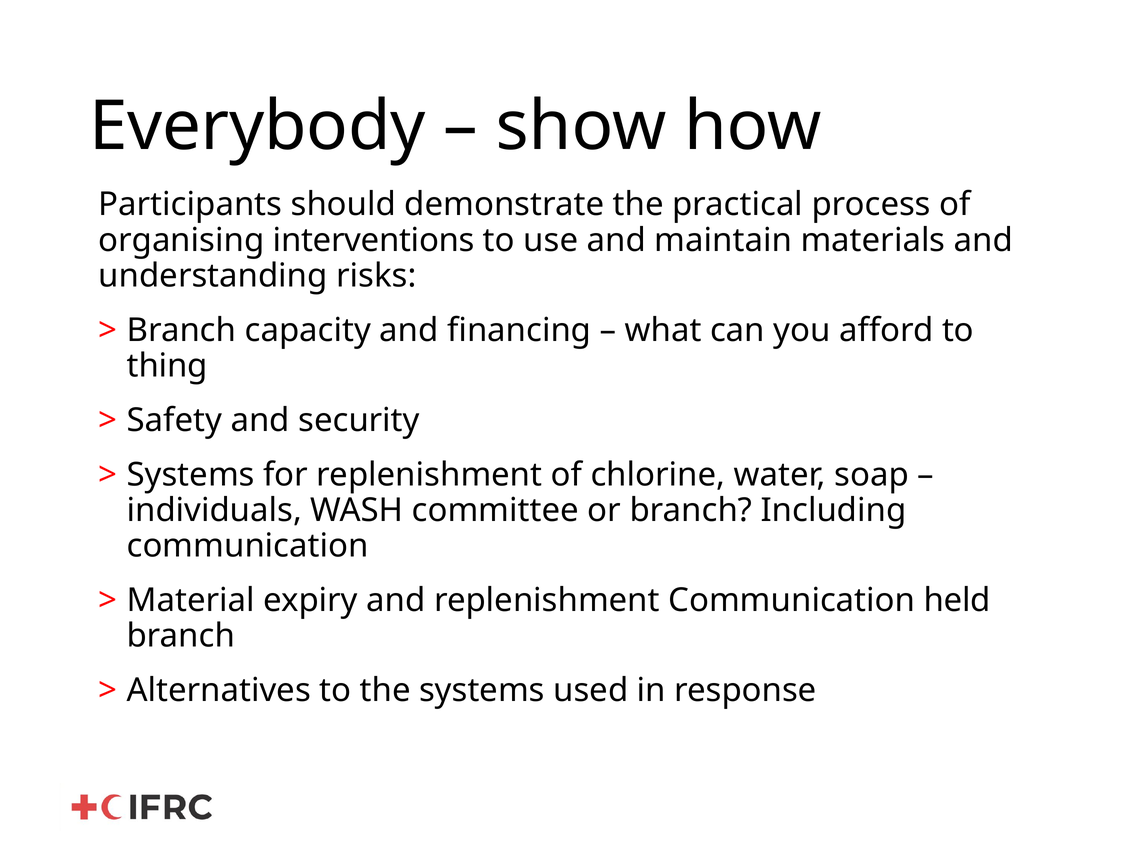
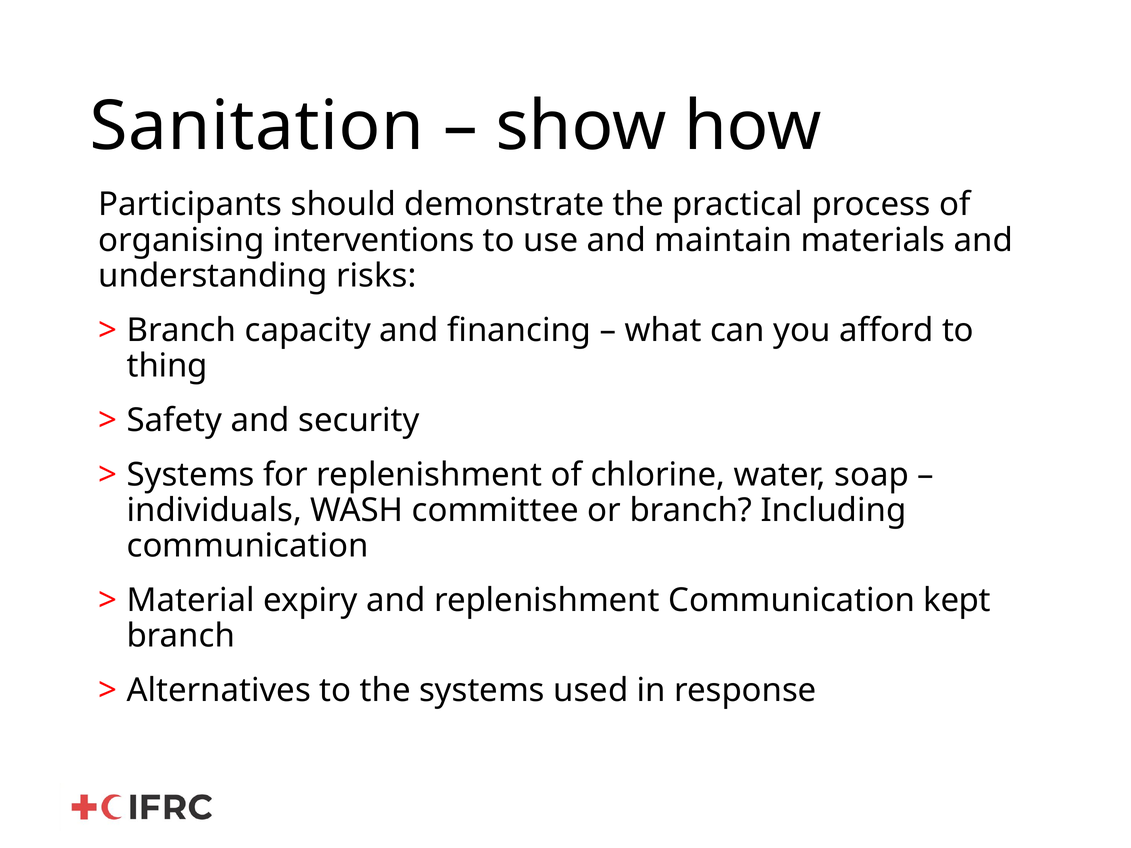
Everybody: Everybody -> Sanitation
held: held -> kept
